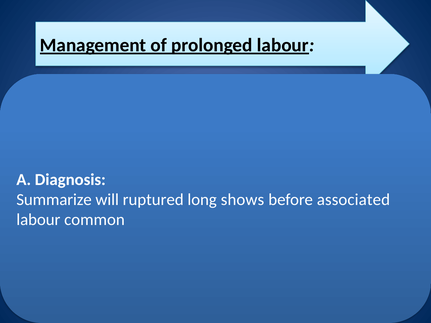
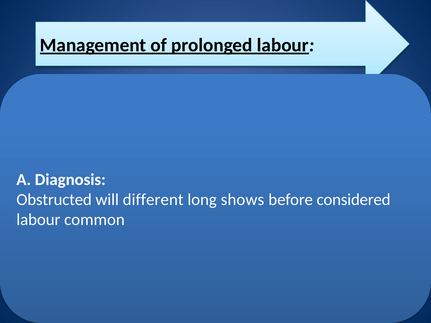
Summarize: Summarize -> Obstructed
ruptured: ruptured -> different
associated: associated -> considered
